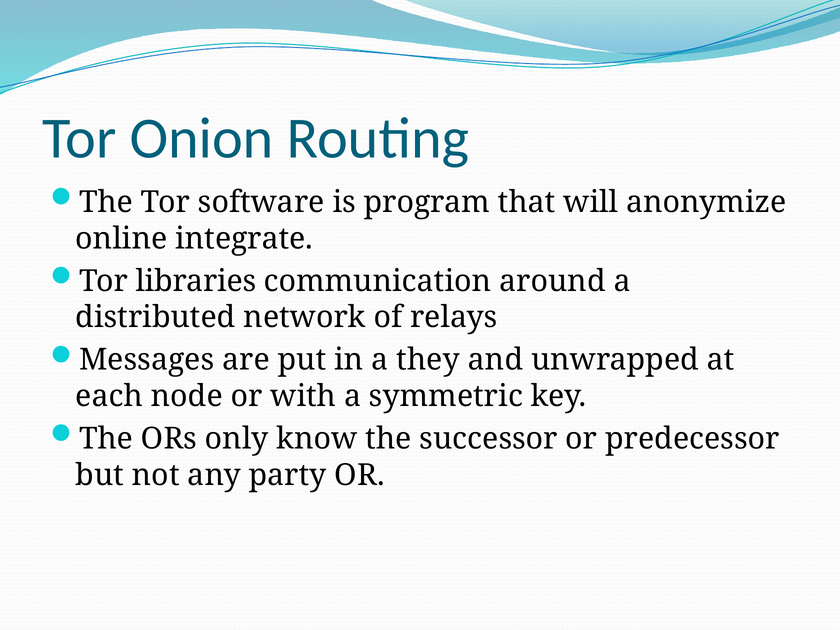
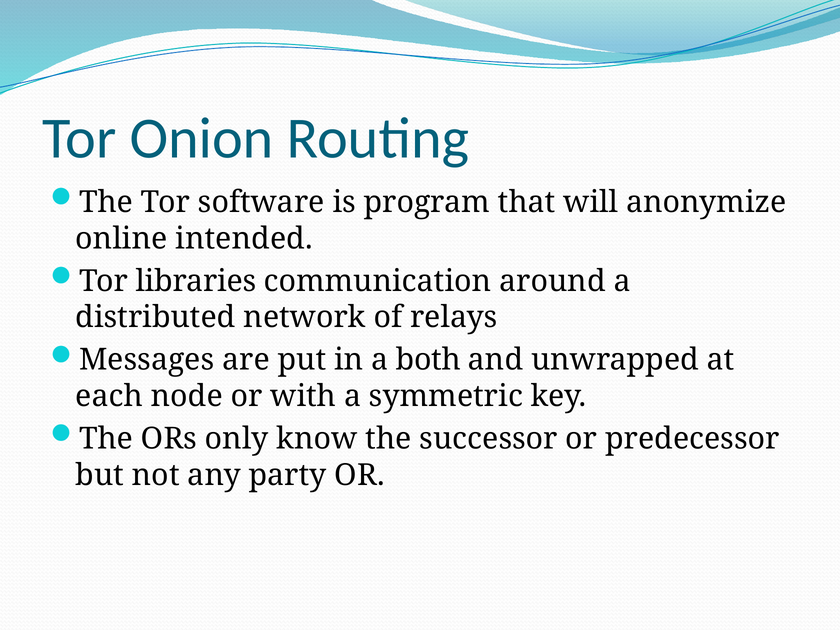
integrate: integrate -> intended
they: they -> both
